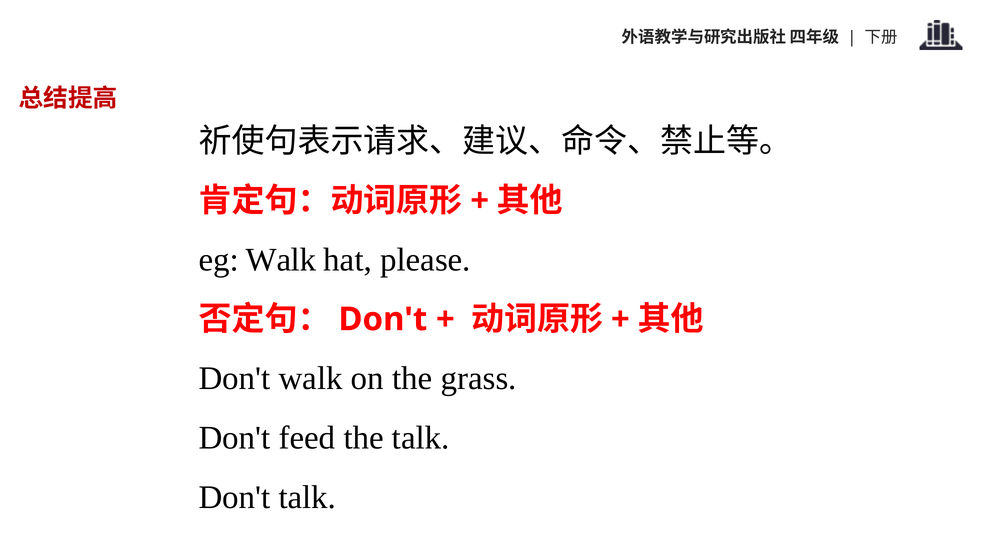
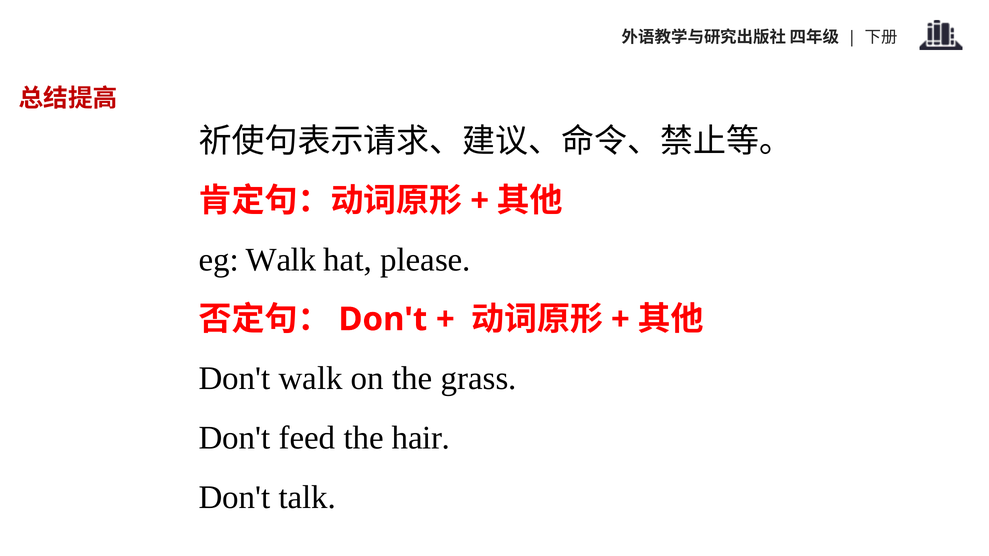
the talk: talk -> hair
